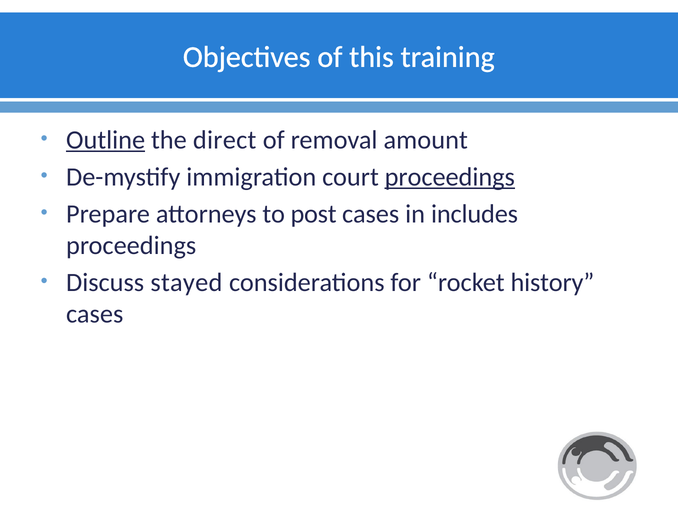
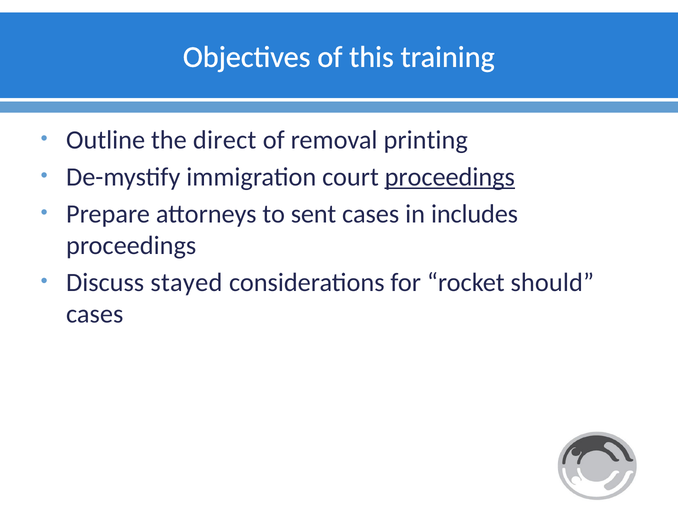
Outline underline: present -> none
amount: amount -> printing
post: post -> sent
history: history -> should
